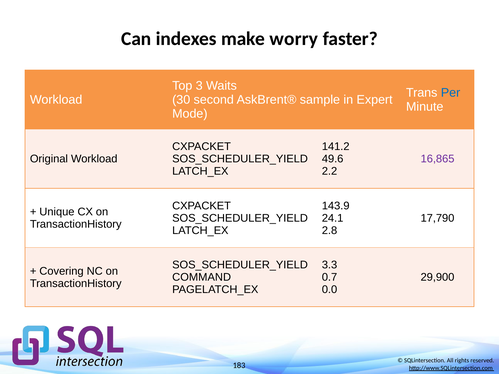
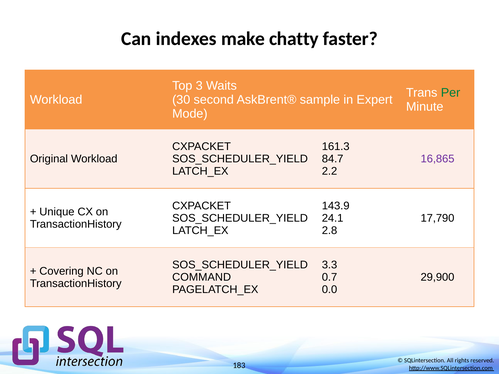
worry: worry -> chatty
Per colour: blue -> green
141.2: 141.2 -> 161.3
49.6: 49.6 -> 84.7
